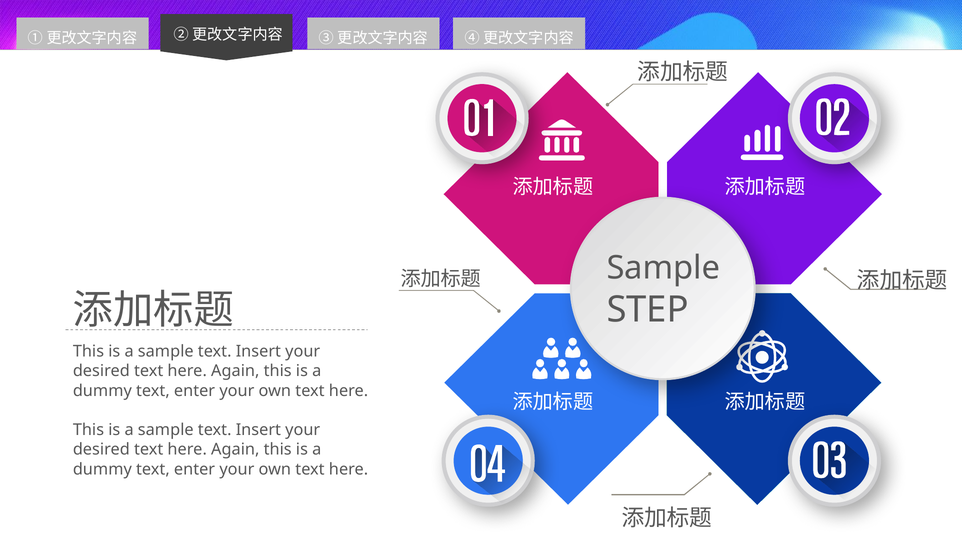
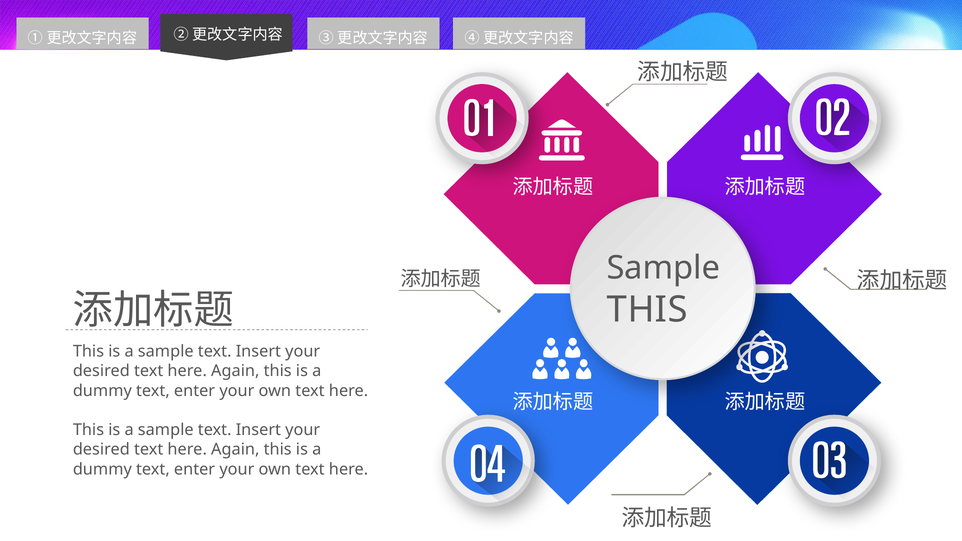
STEP at (648, 310): STEP -> THIS
